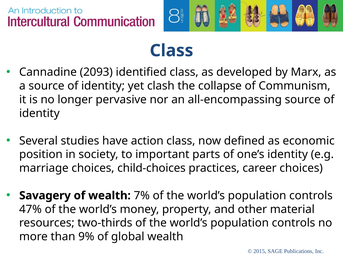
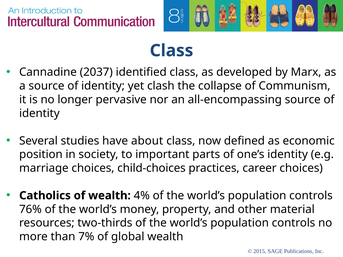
2093: 2093 -> 2037
action: action -> about
Savagery: Savagery -> Catholics
7%: 7% -> 4%
47%: 47% -> 76%
9%: 9% -> 7%
